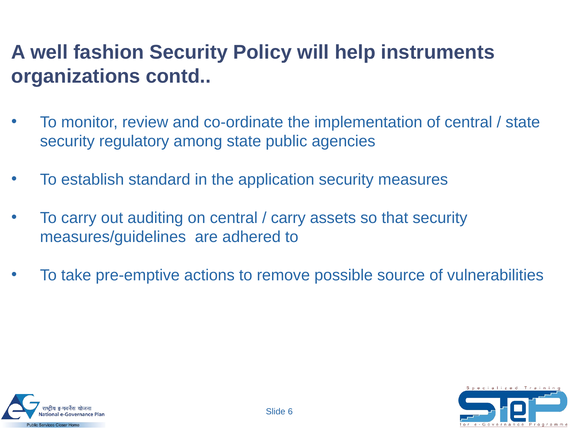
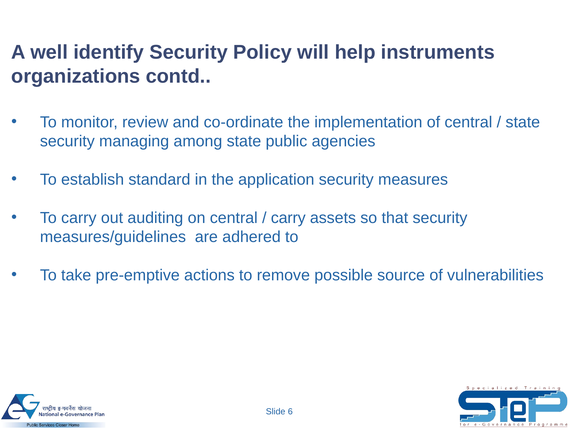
fashion: fashion -> identify
regulatory: regulatory -> managing
